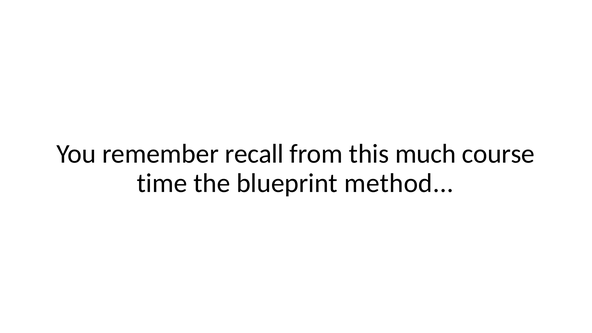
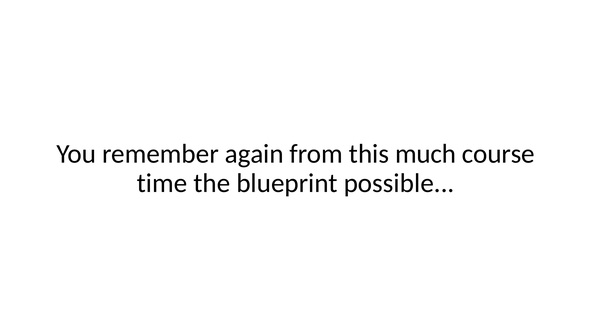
recall: recall -> again
method: method -> possible
